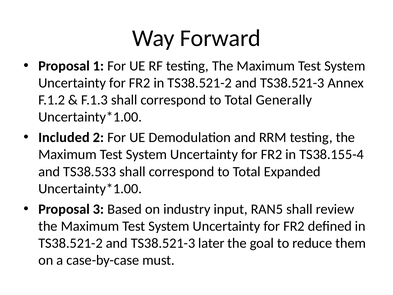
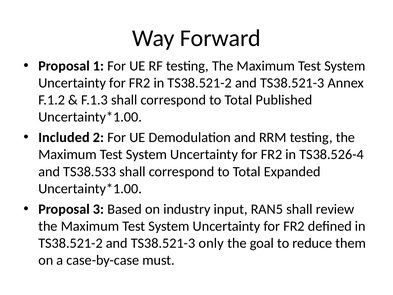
Generally: Generally -> Published
TS38.155-4: TS38.155-4 -> TS38.526-4
later: later -> only
